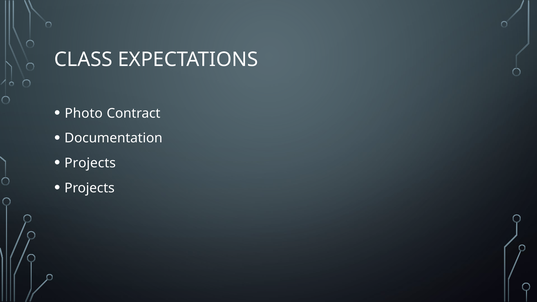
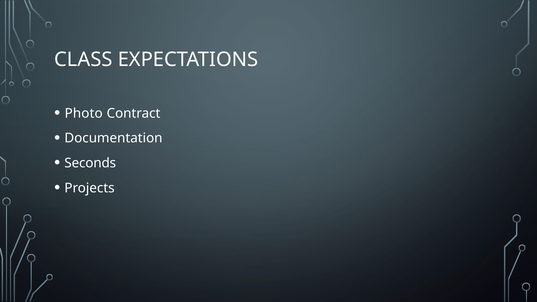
Projects at (90, 163): Projects -> Seconds
